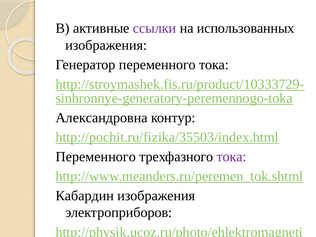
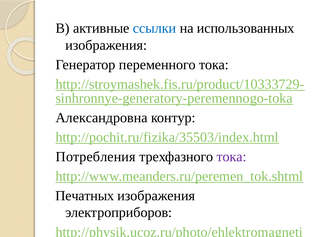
ссылки colour: purple -> blue
Переменного at (96, 157): Переменного -> Потребления
Кабардин: Кабардин -> Печатных
